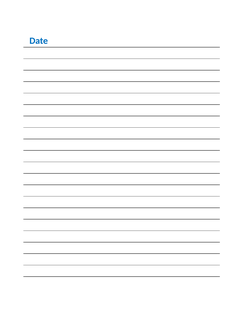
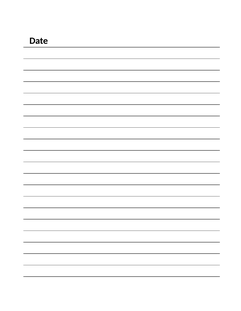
Date colour: blue -> black
